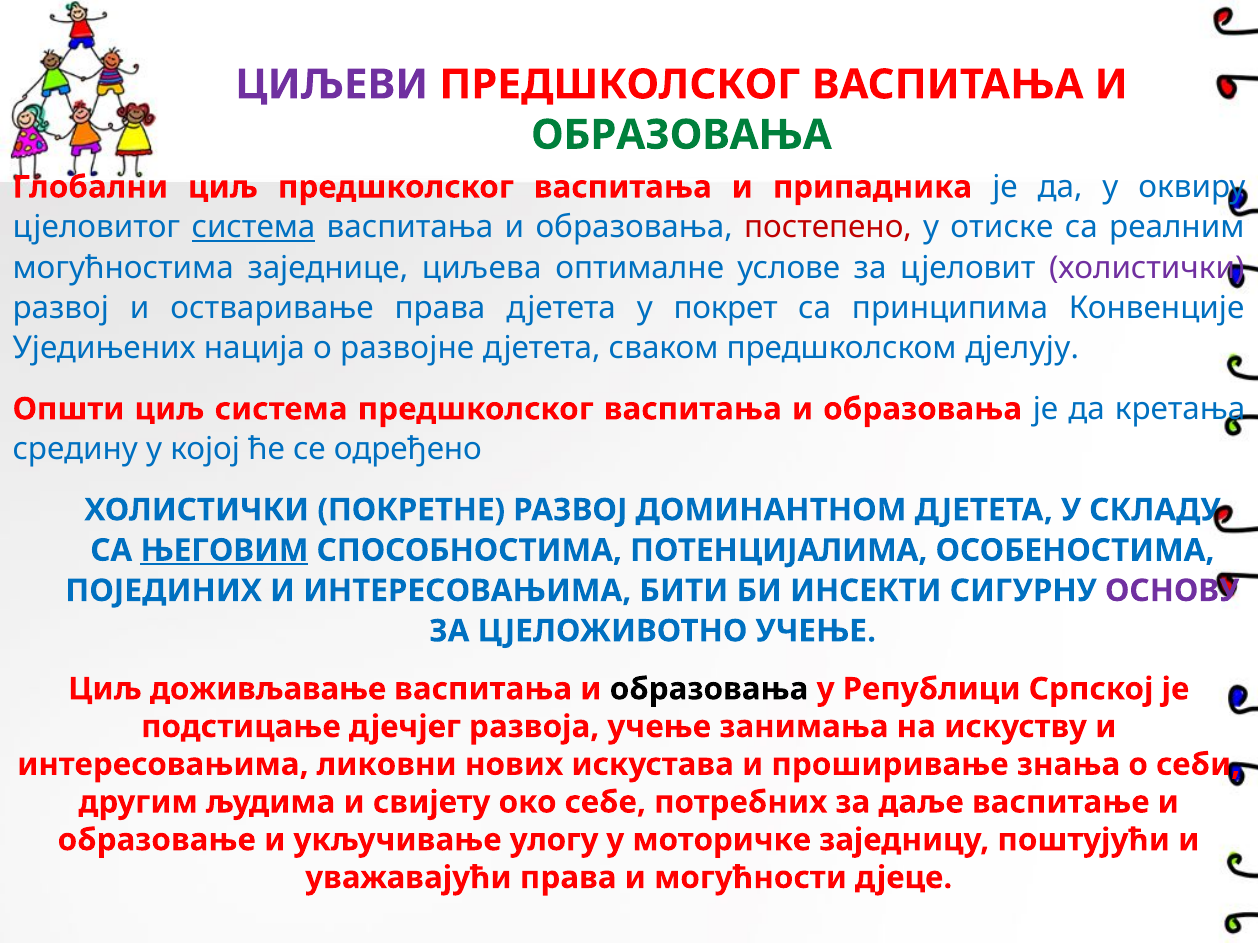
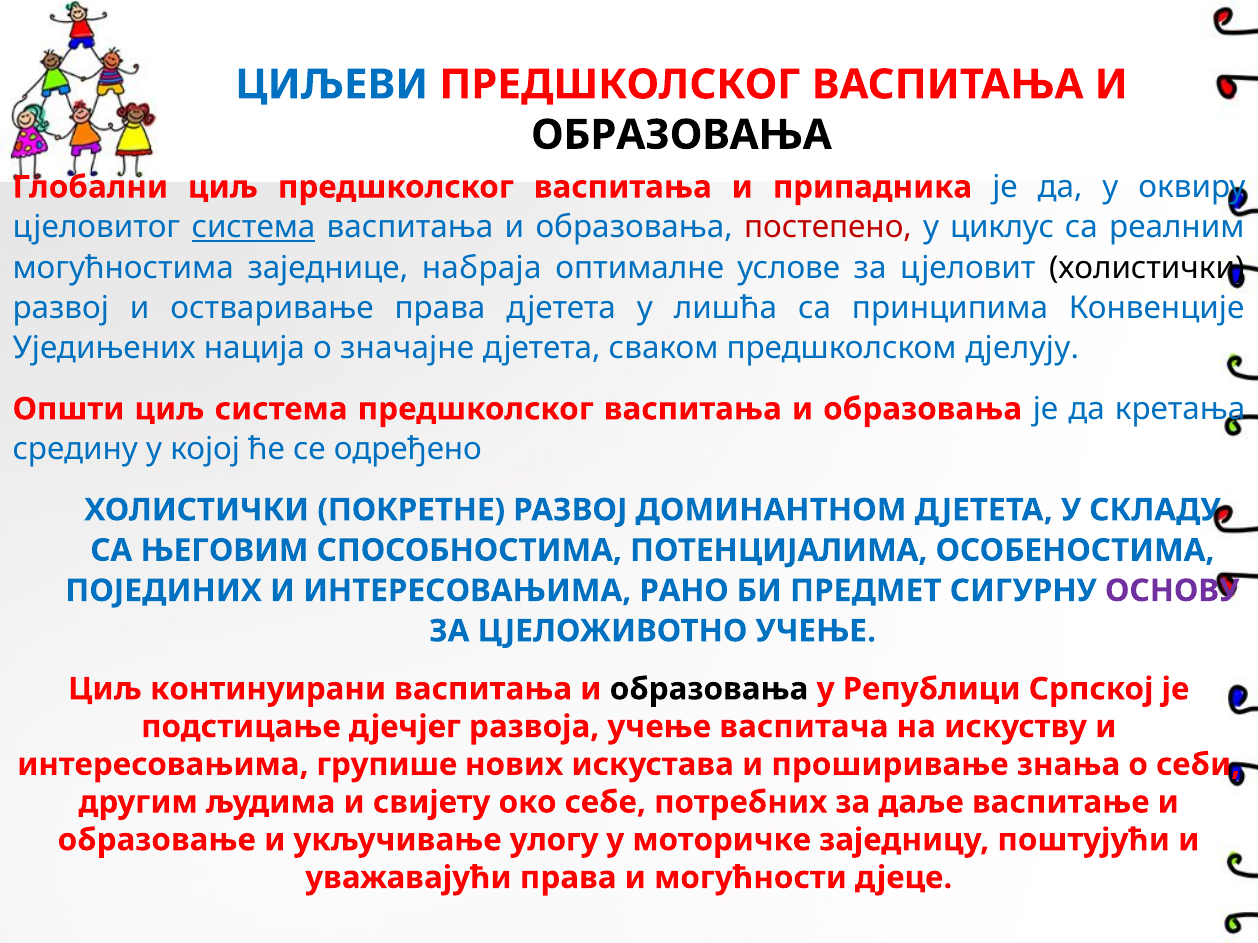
ЦИЉЕВИ colour: purple -> blue
ОБРАЗОВАЊА at (681, 135) colour: green -> black
отиске: отиске -> циклус
циљева: циљева -> набраја
холистички at (1147, 268) colour: purple -> black
покрет: покрет -> лишћа
развојне: развојне -> значајне
ЊЕГОВИМ underline: present -> none
БИТИ: БИТИ -> РАНО
ИНСЕКТИ: ИНСЕКТИ -> ПРЕДМЕТ
доживљавање: доживљавање -> континуирани
занимања: занимања -> васпитача
ликовни: ликовни -> групише
